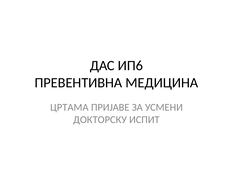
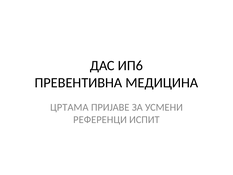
ДОКТОРСКУ: ДОКТОРСКУ -> РЕФЕРЕНЦИ
